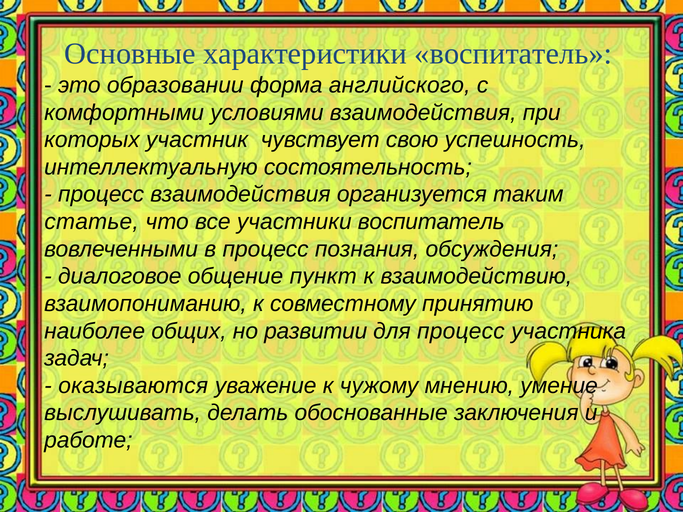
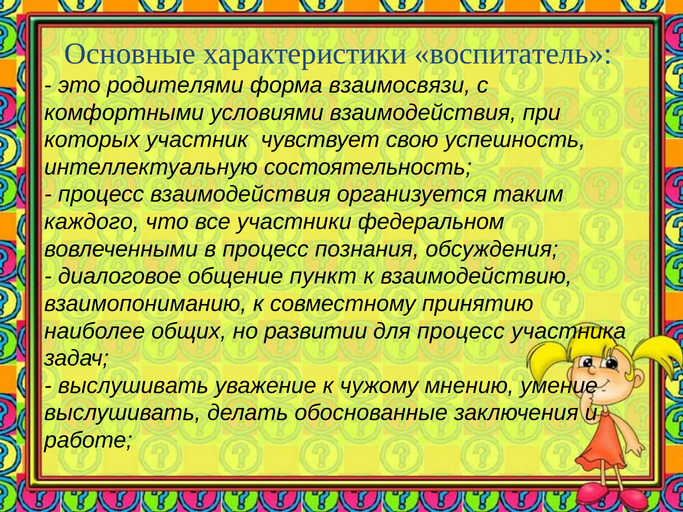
образовании: образовании -> родителями
английского: английского -> взаимосвязи
статье: статье -> каждого
участники воспитатель: воспитатель -> федеральном
оказываются at (133, 386): оказываются -> выслушивать
